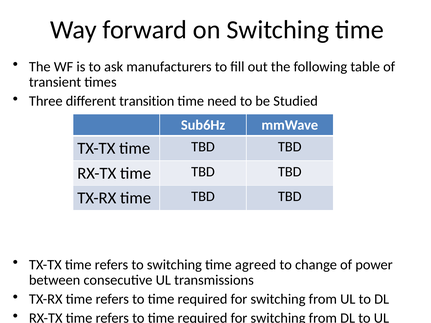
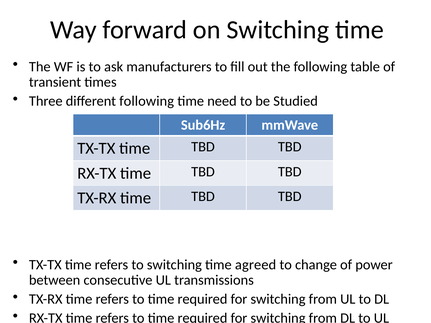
different transition: transition -> following
